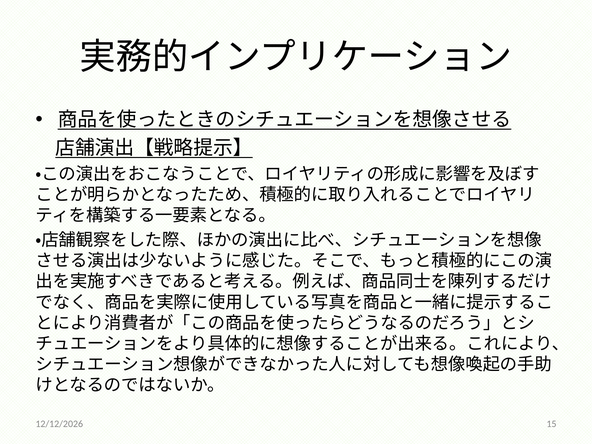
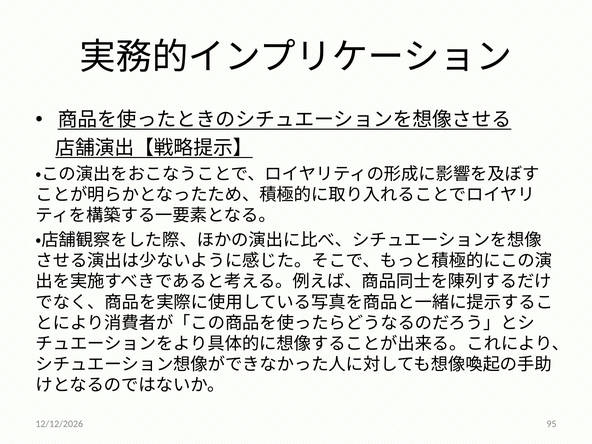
15: 15 -> 95
